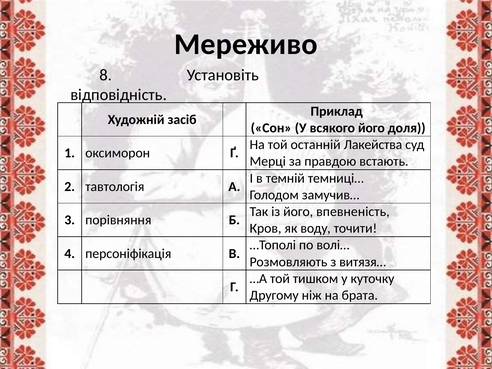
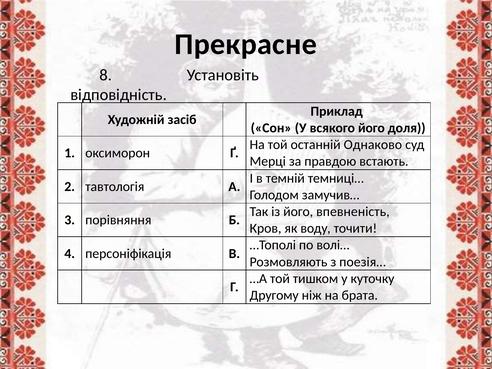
Мереживо: Мереживо -> Прекрасне
Лакейства: Лакейства -> Однаково
витязя…: витязя… -> поезія…
